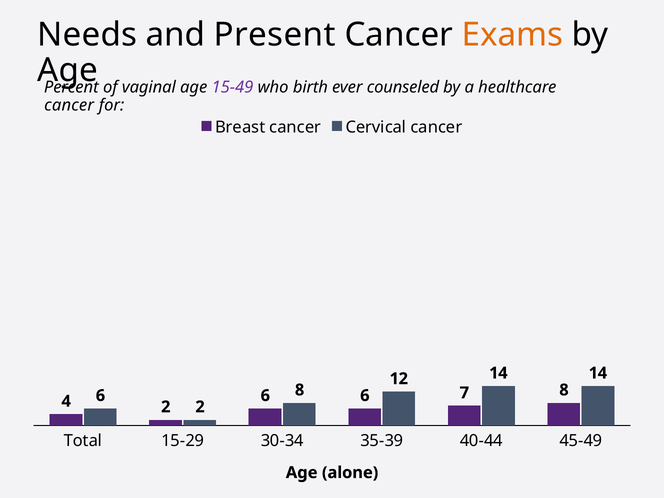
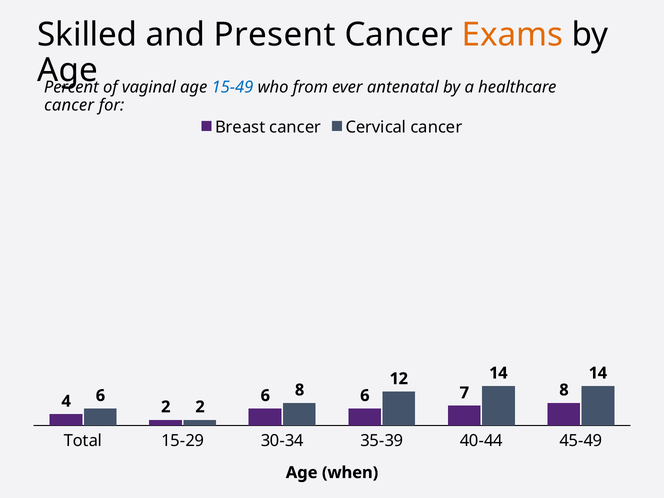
Needs: Needs -> Skilled
15-49 colour: purple -> blue
birth: birth -> from
counseled: counseled -> antenatal
alone: alone -> when
